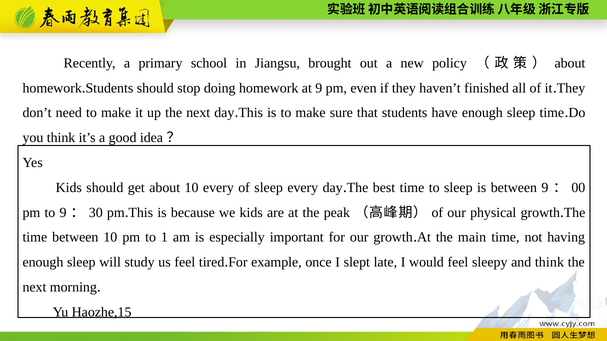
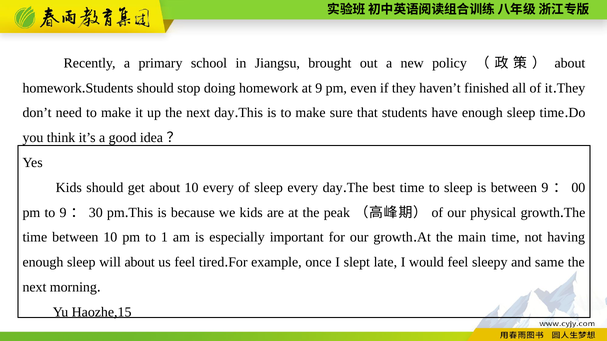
will study: study -> about
and think: think -> same
